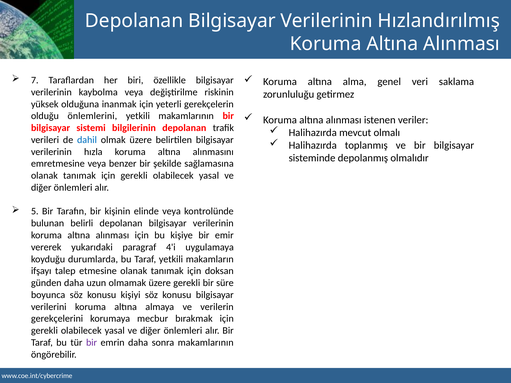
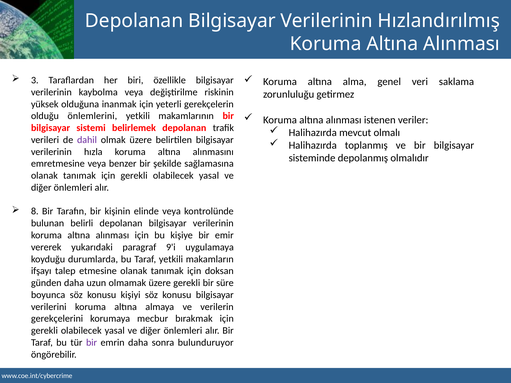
7: 7 -> 3
bilgilerinin: bilgilerinin -> belirlemek
dahil colour: blue -> purple
5: 5 -> 8
4'i: 4'i -> 9'i
sonra makamlarının: makamlarının -> bulunduruyor
